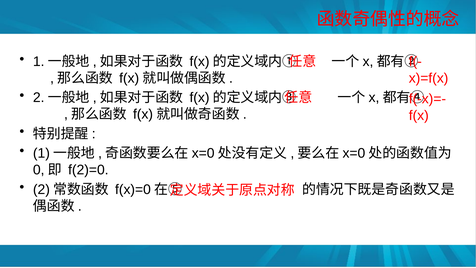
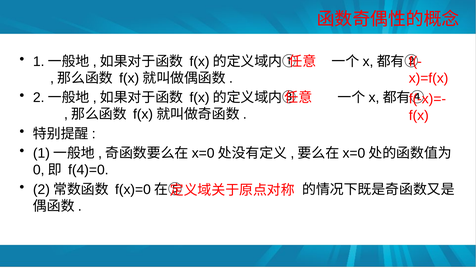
f(2)=0: f(2)=0 -> f(4)=0
